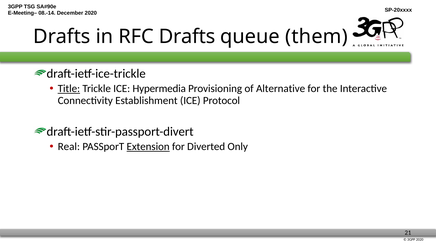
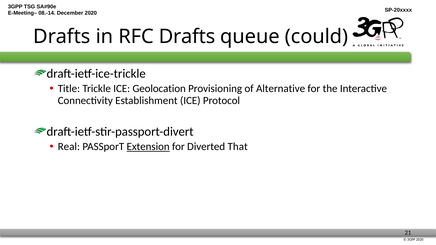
them: them -> could
Title underline: present -> none
Hypermedia: Hypermedia -> Geolocation
Only: Only -> That
